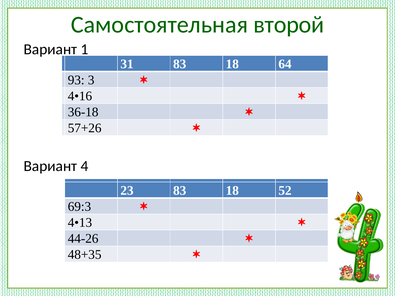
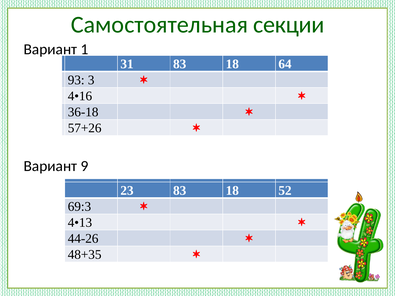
второй: второй -> секции
4: 4 -> 9
